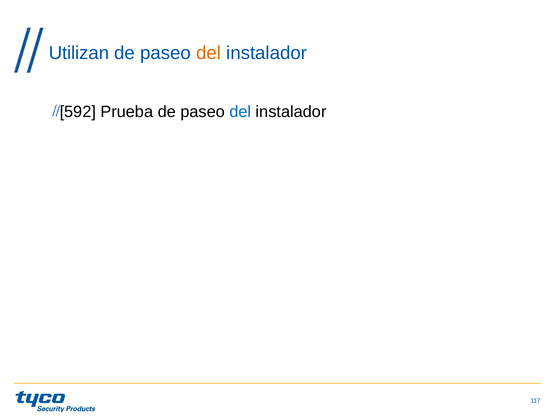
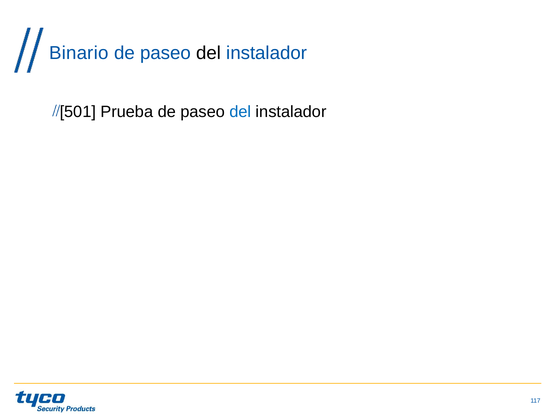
Utilizan: Utilizan -> Binario
del at (209, 53) colour: orange -> black
592: 592 -> 501
